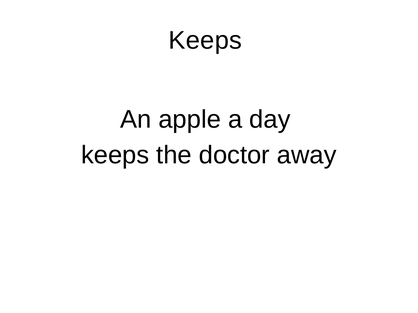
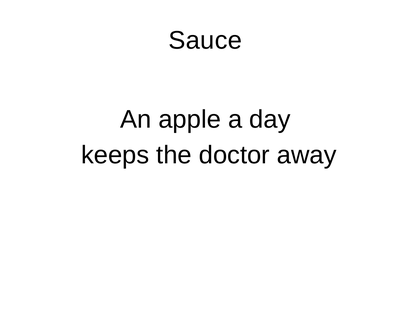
Keeps at (205, 40): Keeps -> Sauce
